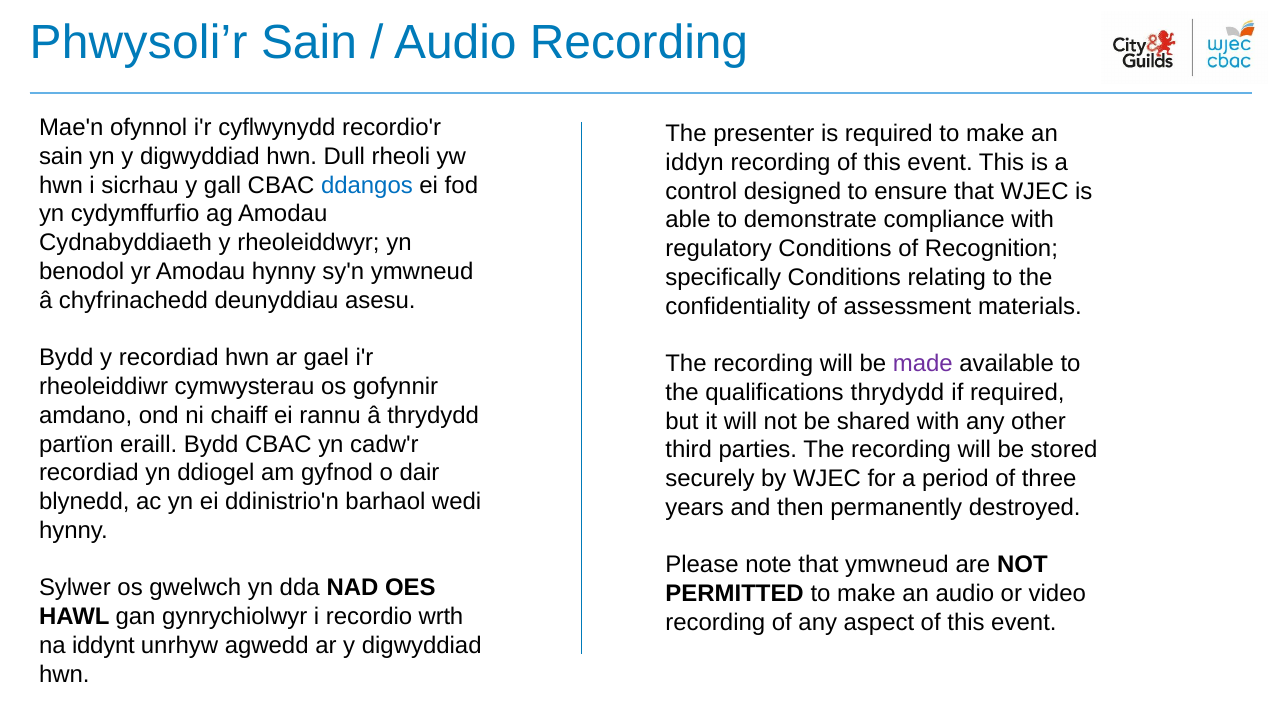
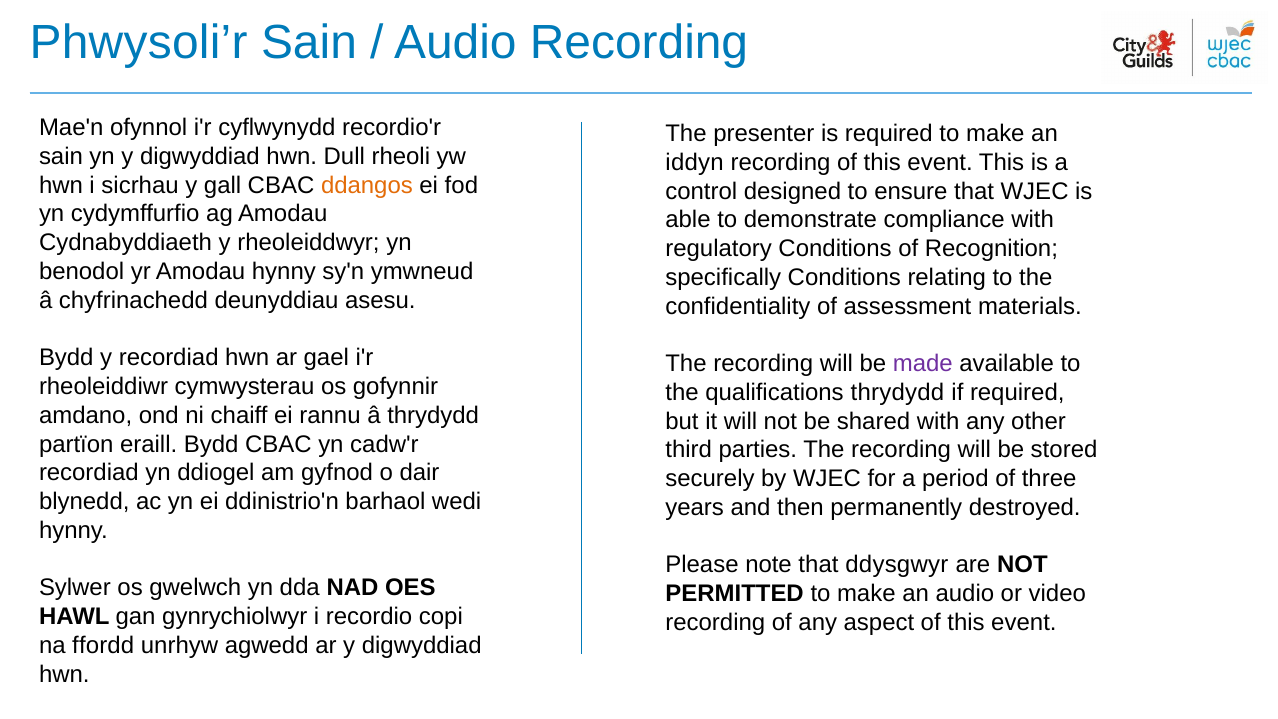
ddangos colour: blue -> orange
that ymwneud: ymwneud -> ddysgwyr
wrth: wrth -> copi
iddynt: iddynt -> ffordd
